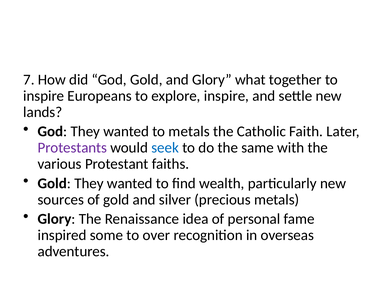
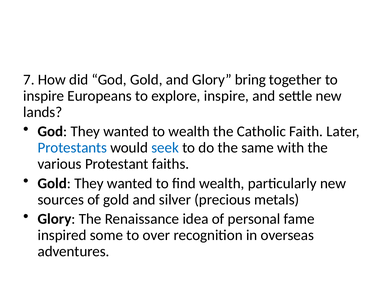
what: what -> bring
to metals: metals -> wealth
Protestants colour: purple -> blue
